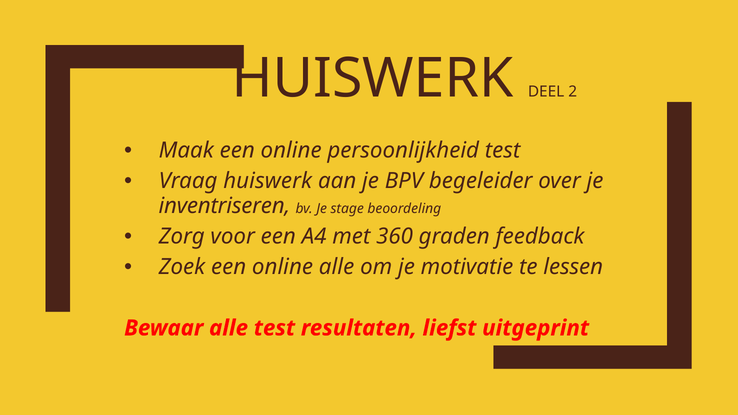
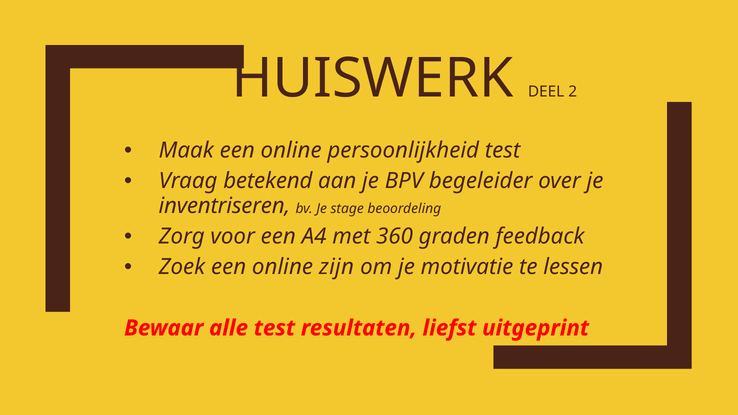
Vraag huiswerk: huiswerk -> betekend
online alle: alle -> zijn
